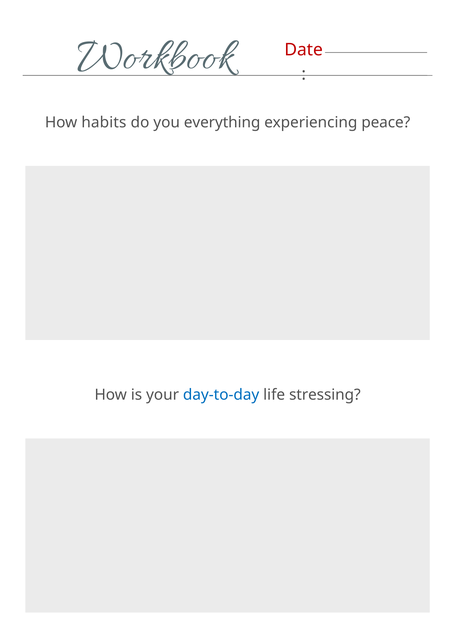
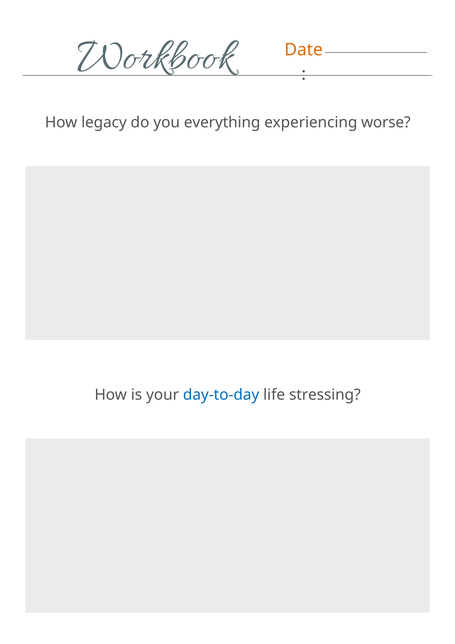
Date colour: red -> orange
habits: habits -> legacy
peace: peace -> worse
